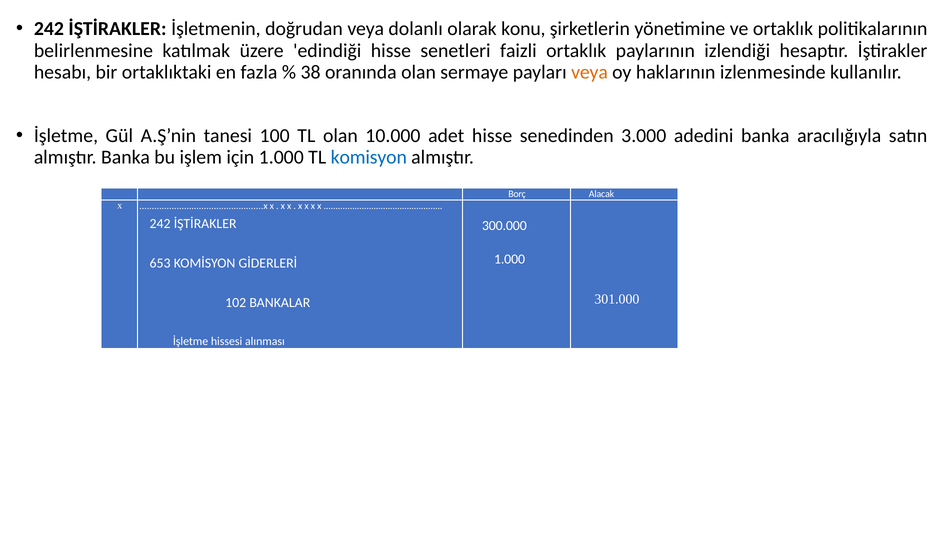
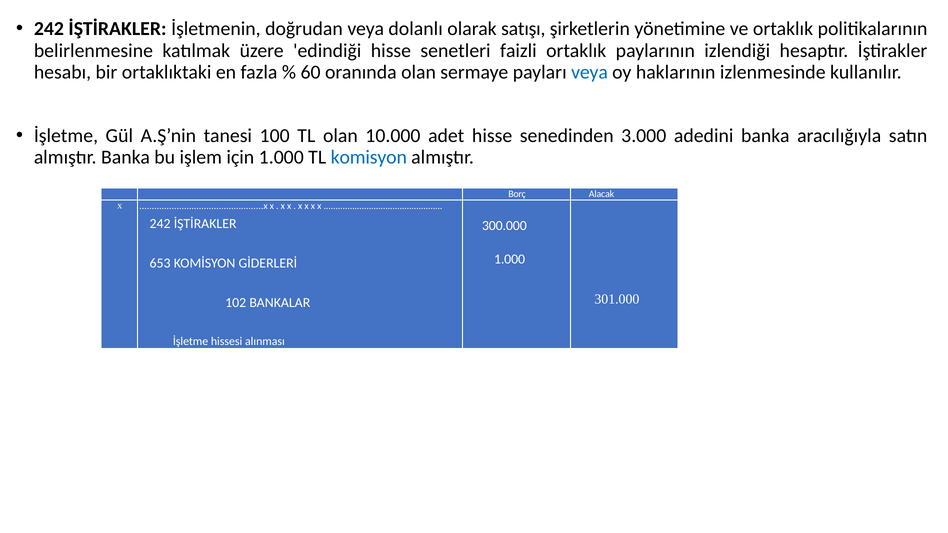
konu: konu -> satışı
38: 38 -> 60
veya at (590, 72) colour: orange -> blue
